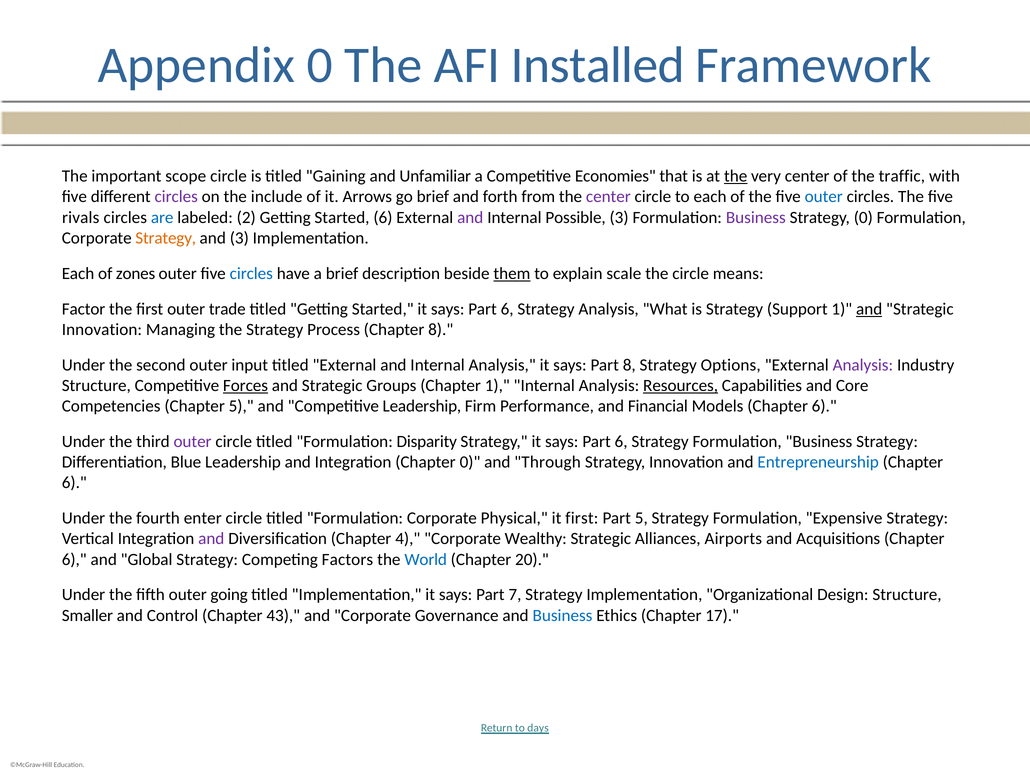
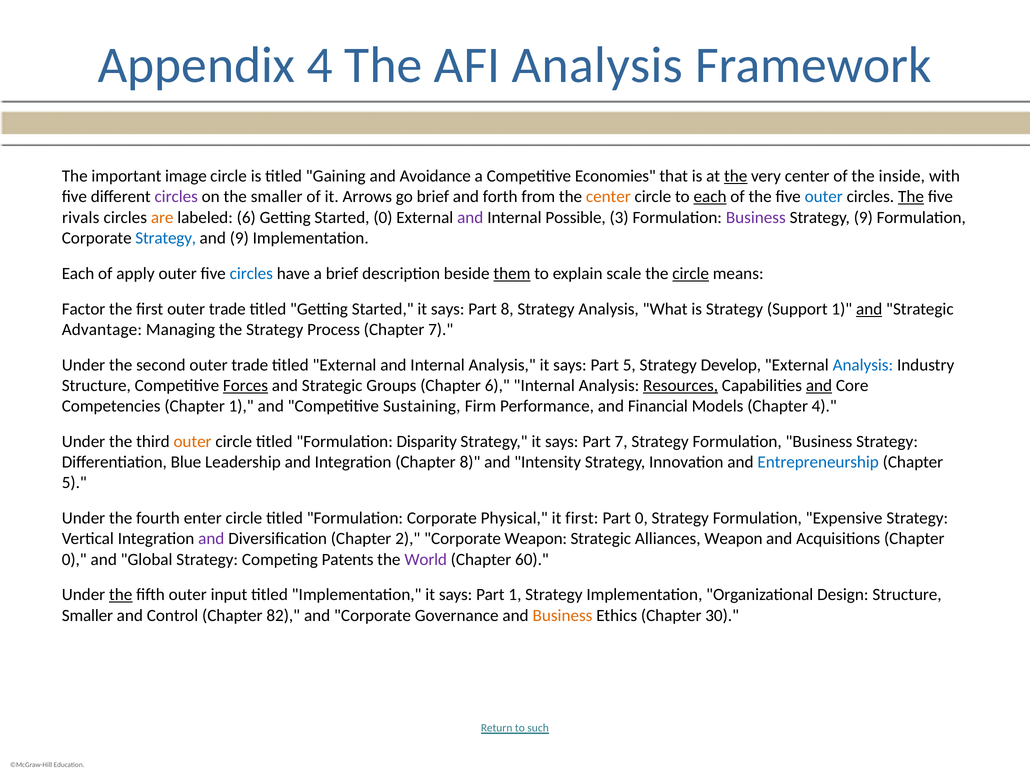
Appendix 0: 0 -> 4
AFI Installed: Installed -> Analysis
scope: scope -> image
Unfamiliar: Unfamiliar -> Avoidance
traffic: traffic -> inside
the include: include -> smaller
center at (608, 197) colour: purple -> orange
each at (710, 197) underline: none -> present
The at (911, 197) underline: none -> present
are colour: blue -> orange
labeled 2: 2 -> 6
Started 6: 6 -> 0
Strategy 0: 0 -> 9
Strategy at (166, 238) colour: orange -> blue
and 3: 3 -> 9
zones: zones -> apply
circle at (691, 274) underline: none -> present
6 at (507, 309): 6 -> 8
Innovation at (102, 330): Innovation -> Advantage
Chapter 8: 8 -> 7
second outer input: input -> trade
Part 8: 8 -> 5
Options: Options -> Develop
Analysis at (863, 365) colour: purple -> blue
Chapter 1: 1 -> 6
and at (819, 386) underline: none -> present
Chapter 5: 5 -> 1
Competitive Leadership: Leadership -> Sustaining
Models Chapter 6: 6 -> 4
outer at (193, 442) colour: purple -> orange
6 at (621, 442): 6 -> 7
Chapter 0: 0 -> 8
Through: Through -> Intensity
6 at (74, 483): 6 -> 5
Part 5: 5 -> 0
4: 4 -> 2
Corporate Wealthy: Wealthy -> Weapon
Alliances Airports: Airports -> Weapon
6 at (74, 560): 6 -> 0
Factors: Factors -> Patents
World colour: blue -> purple
20: 20 -> 60
the at (121, 595) underline: none -> present
going: going -> input
Part 7: 7 -> 1
43: 43 -> 82
Business at (563, 616) colour: blue -> orange
17: 17 -> 30
days: days -> such
